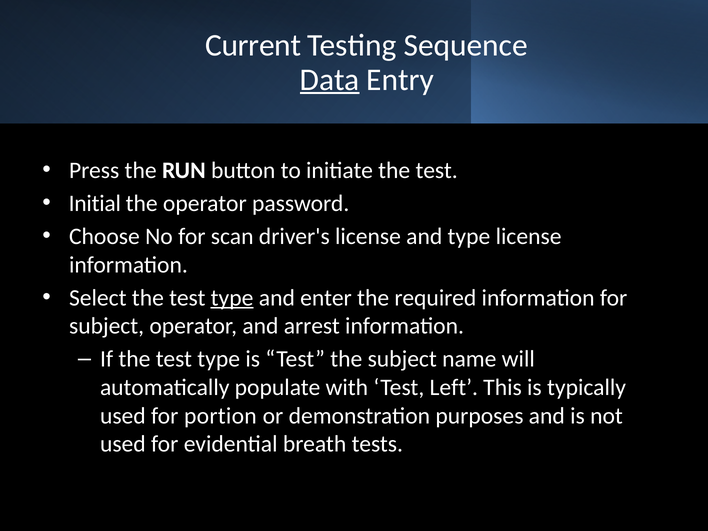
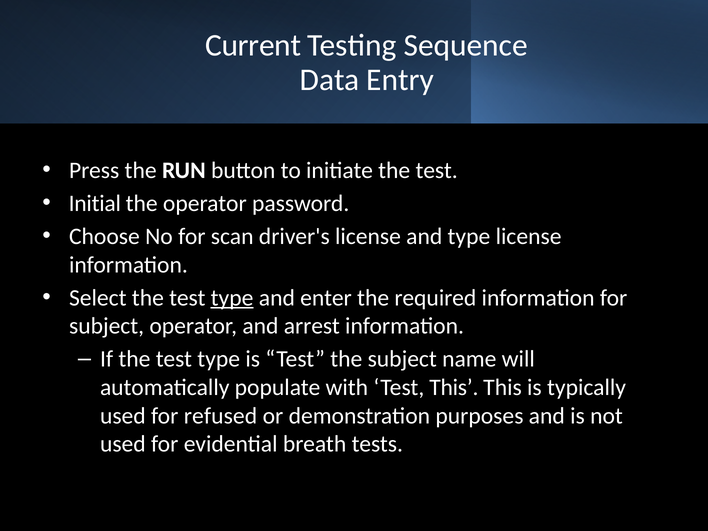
Data underline: present -> none
Test Left: Left -> This
portion: portion -> refused
